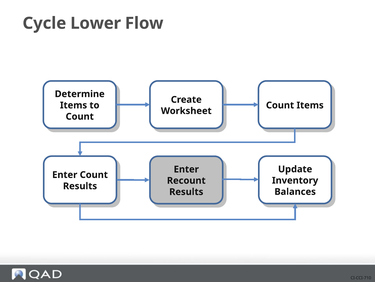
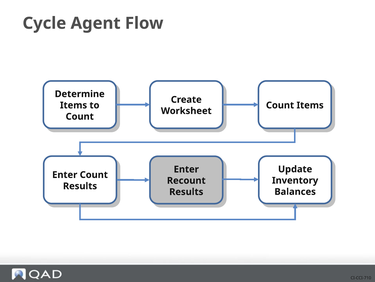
Lower: Lower -> Agent
